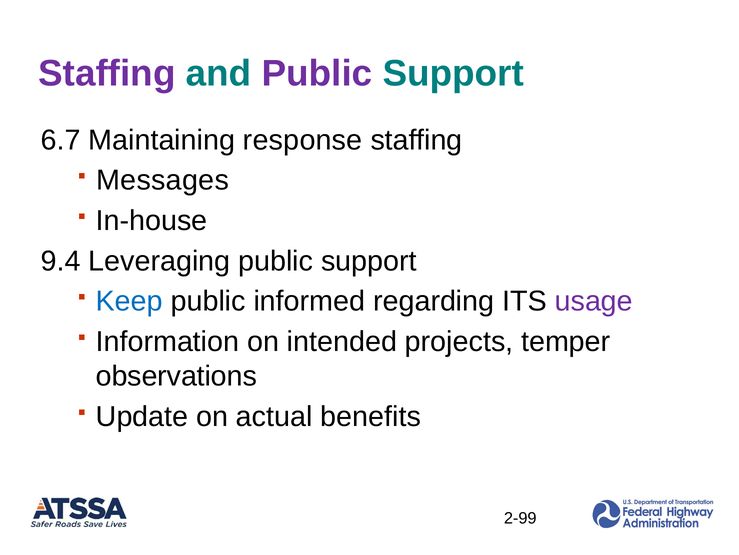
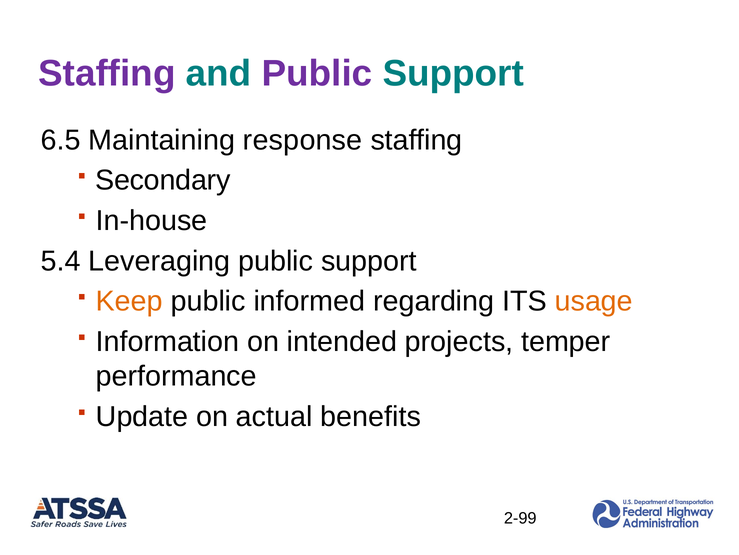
6.7: 6.7 -> 6.5
Messages: Messages -> Secondary
9.4: 9.4 -> 5.4
Keep colour: blue -> orange
usage colour: purple -> orange
observations: observations -> performance
